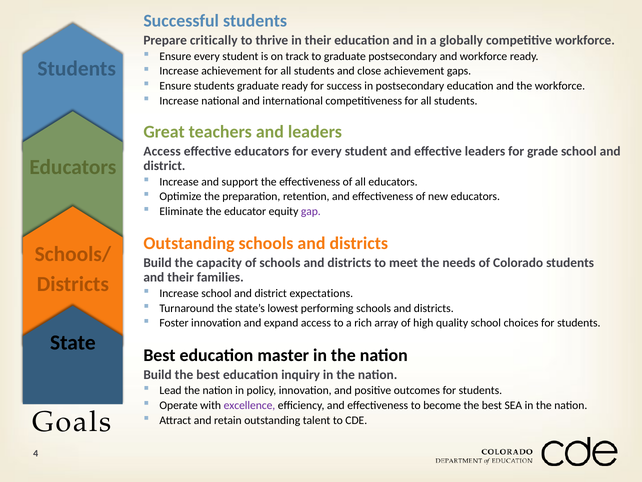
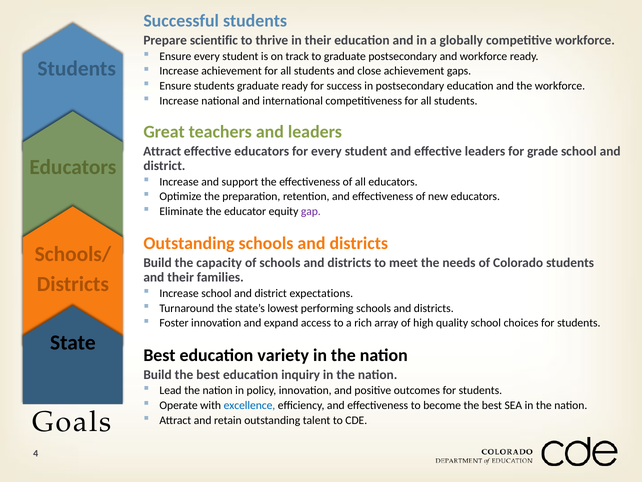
critically: critically -> scientific
Access at (162, 151): Access -> Attract
master: master -> variety
excellence colour: purple -> blue
